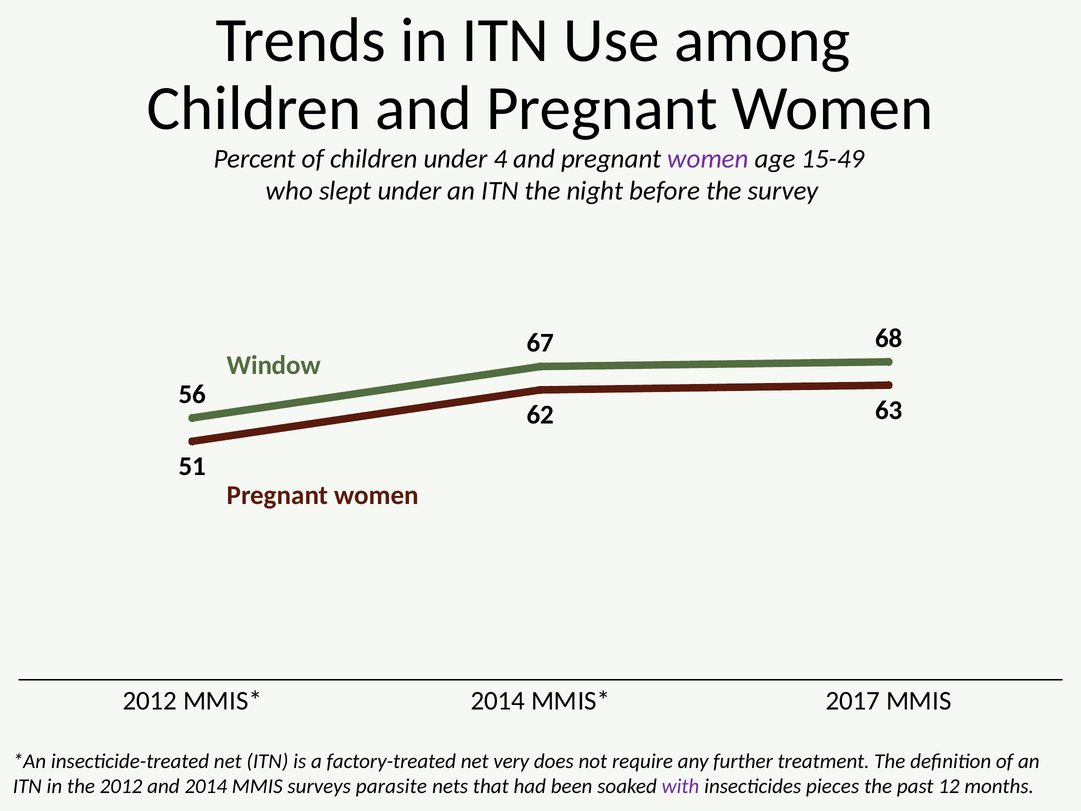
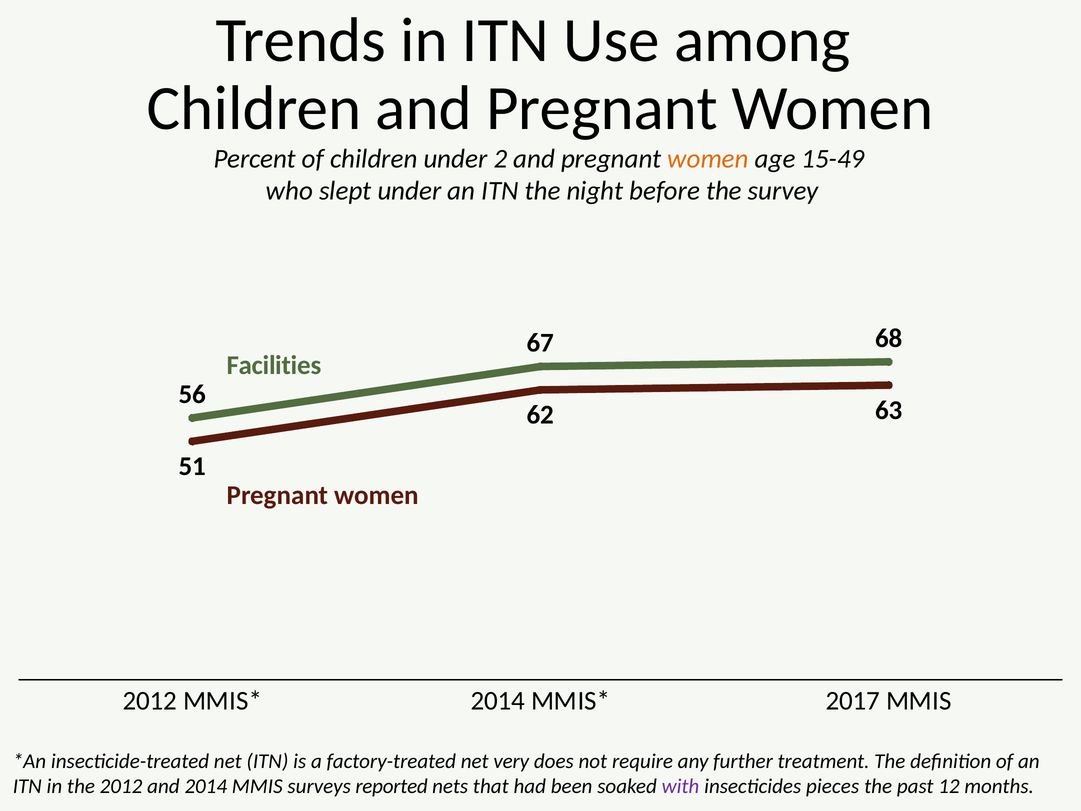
4: 4 -> 2
women at (708, 159) colour: purple -> orange
Window: Window -> Facilities
parasite: parasite -> reported
